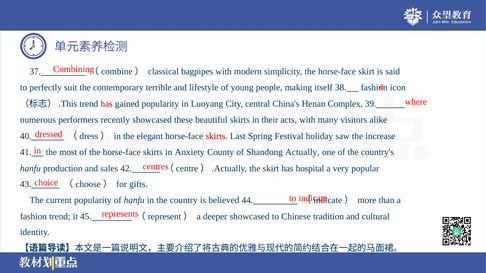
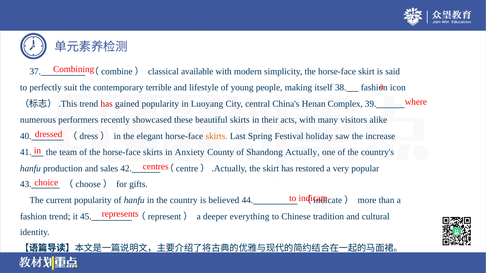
bagpipes: bagpipes -> available
skirts at (217, 136) colour: red -> orange
most: most -> team
hospital: hospital -> restored
deeper showcased: showcased -> everything
